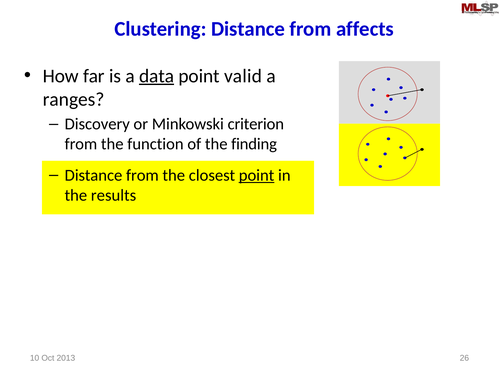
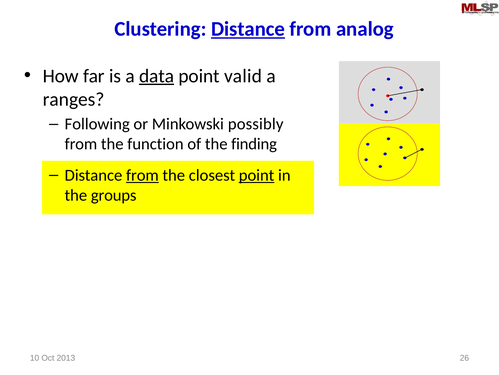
Distance at (248, 29) underline: none -> present
affects: affects -> analog
Discovery: Discovery -> Following
criterion: criterion -> possibly
from at (142, 175) underline: none -> present
results: results -> groups
